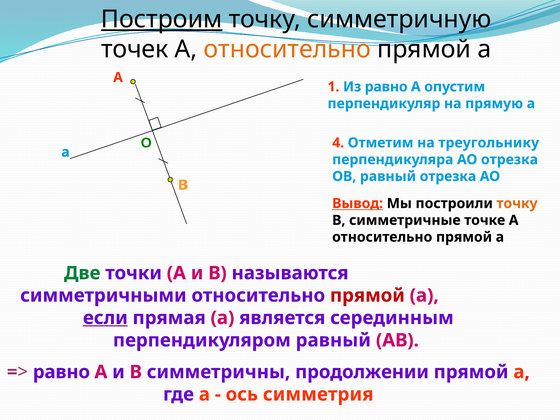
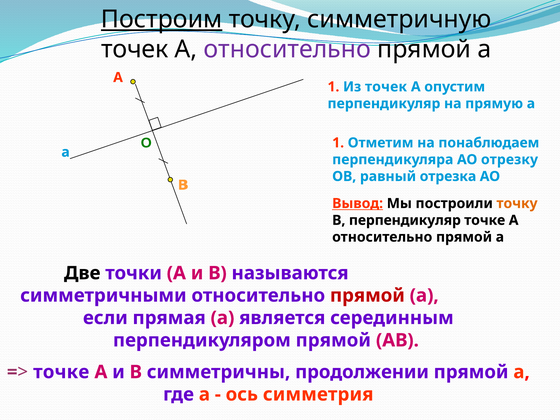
относительно at (287, 49) colour: orange -> purple
Из равно: равно -> точек
О 4: 4 -> 1
треугольнику: треугольнику -> понаблюдаем
АО отрезка: отрезка -> отрезку
В симметричные: симметричные -> перпендикуляр
Две colour: green -> black
если underline: present -> none
перпендикуляром равный: равный -> прямой
равно at (61, 372): равно -> точке
